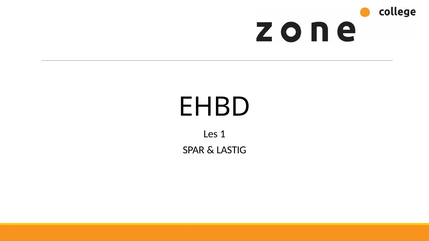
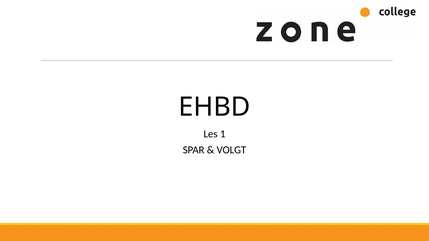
LASTIG: LASTIG -> VOLGT
